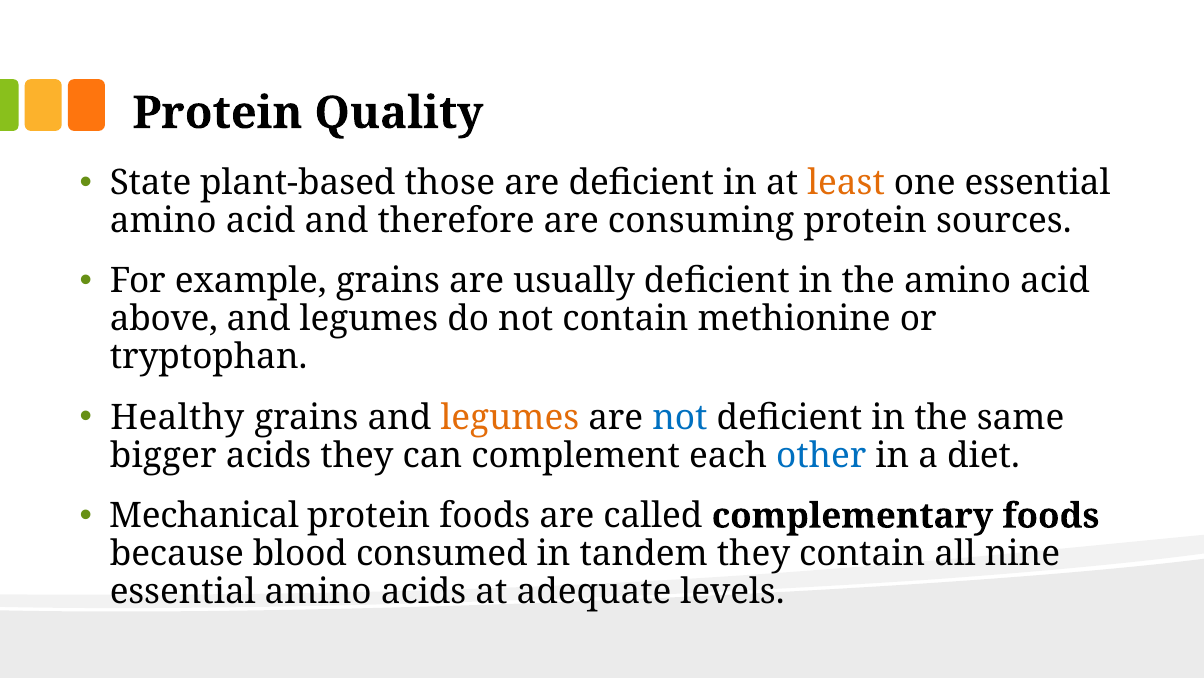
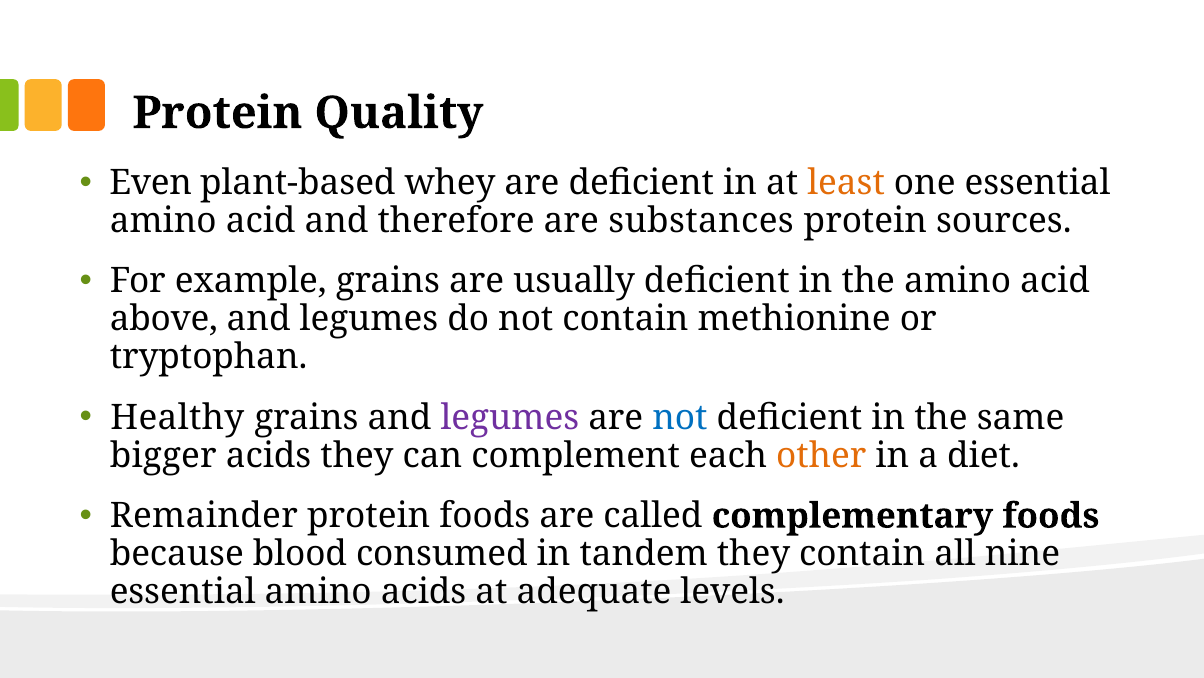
State: State -> Even
those: those -> whey
consuming: consuming -> substances
legumes at (510, 417) colour: orange -> purple
other colour: blue -> orange
Mechanical: Mechanical -> Remainder
